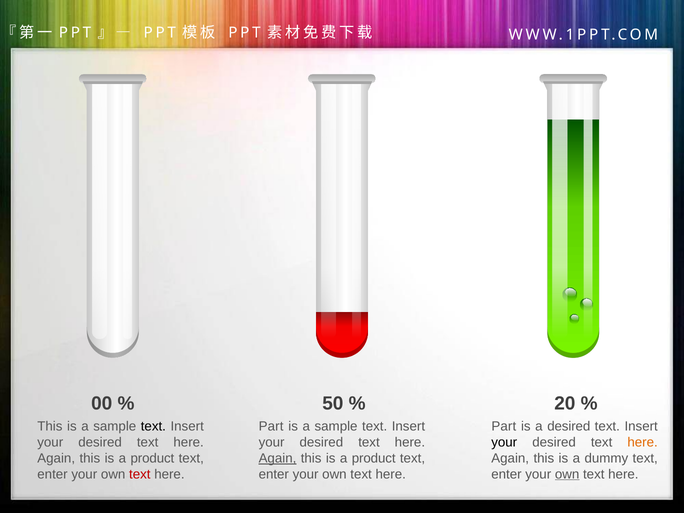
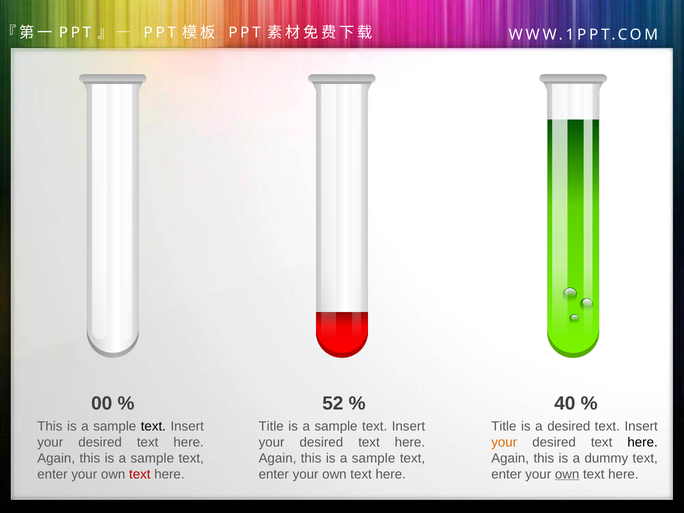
50: 50 -> 52
20: 20 -> 40
Part at (271, 426): Part -> Title
Part at (504, 426): Part -> Title
your at (504, 442) colour: black -> orange
here at (643, 442) colour: orange -> black
product at (152, 458): product -> sample
Again at (277, 458) underline: present -> none
product at (374, 458): product -> sample
